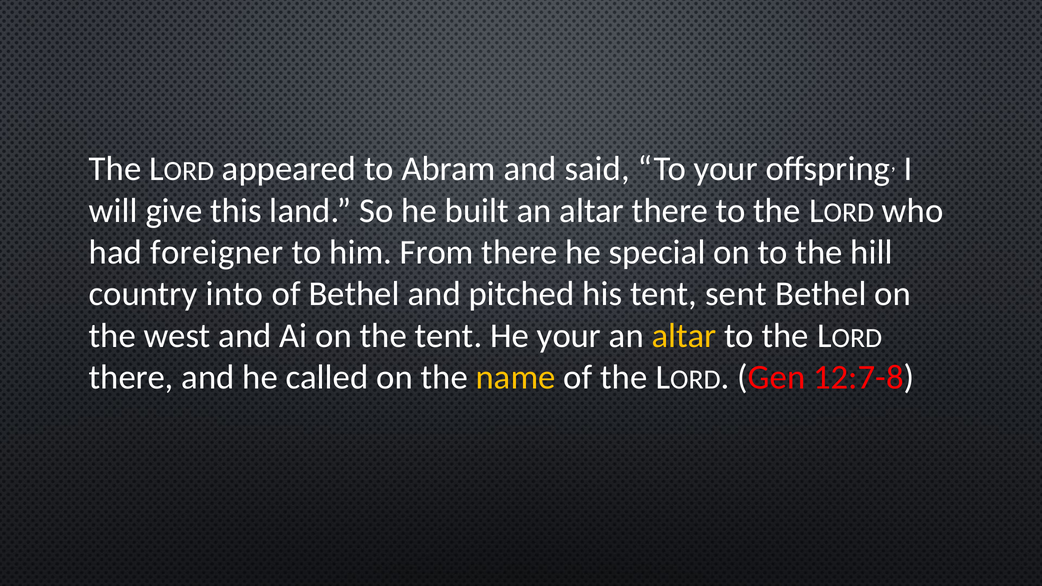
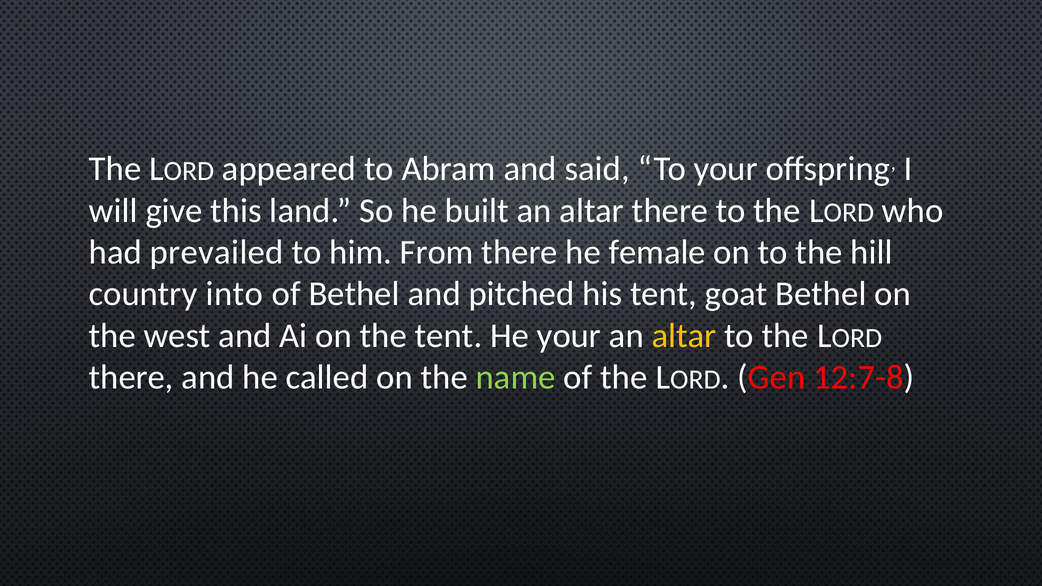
foreigner: foreigner -> prevailed
special: special -> female
sent: sent -> goat
name colour: yellow -> light green
